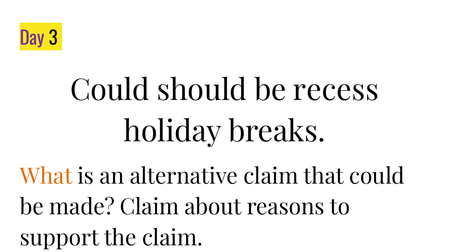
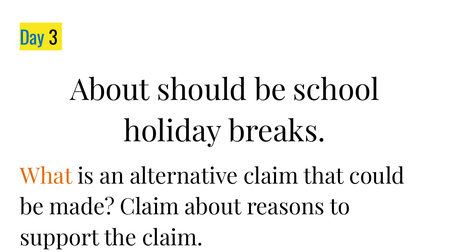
Day colour: purple -> blue
Could at (110, 91): Could -> About
recess: recess -> school
